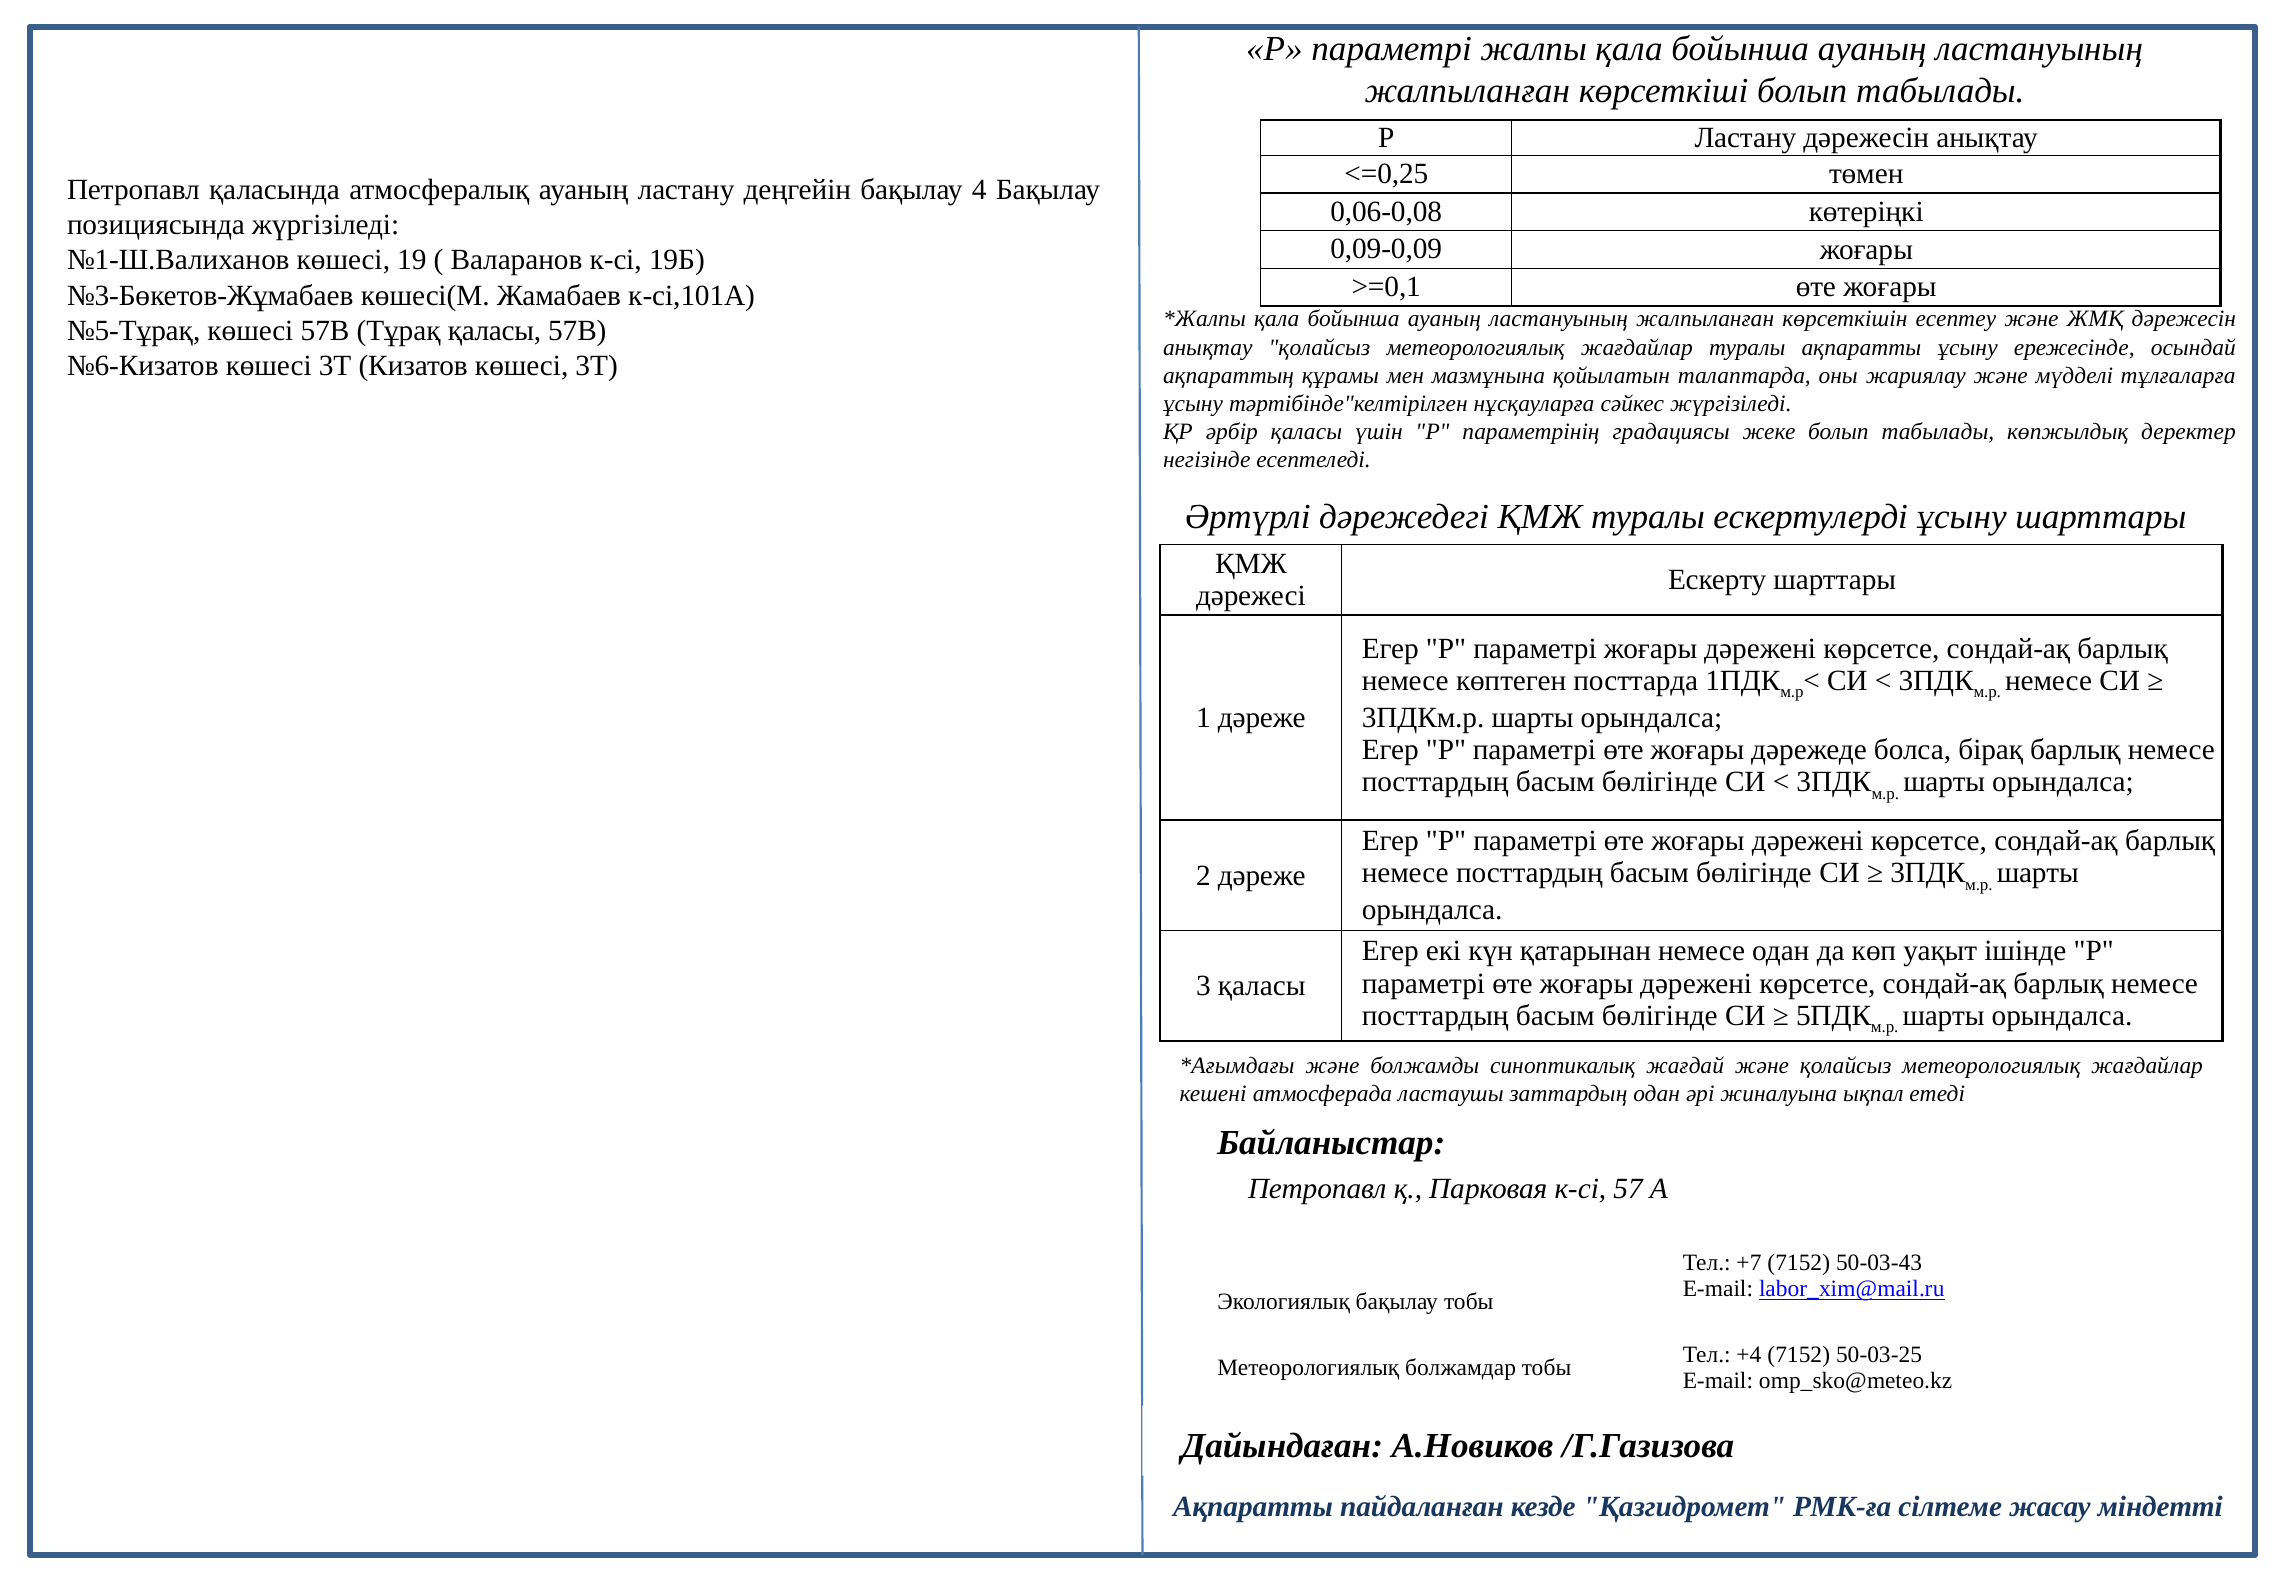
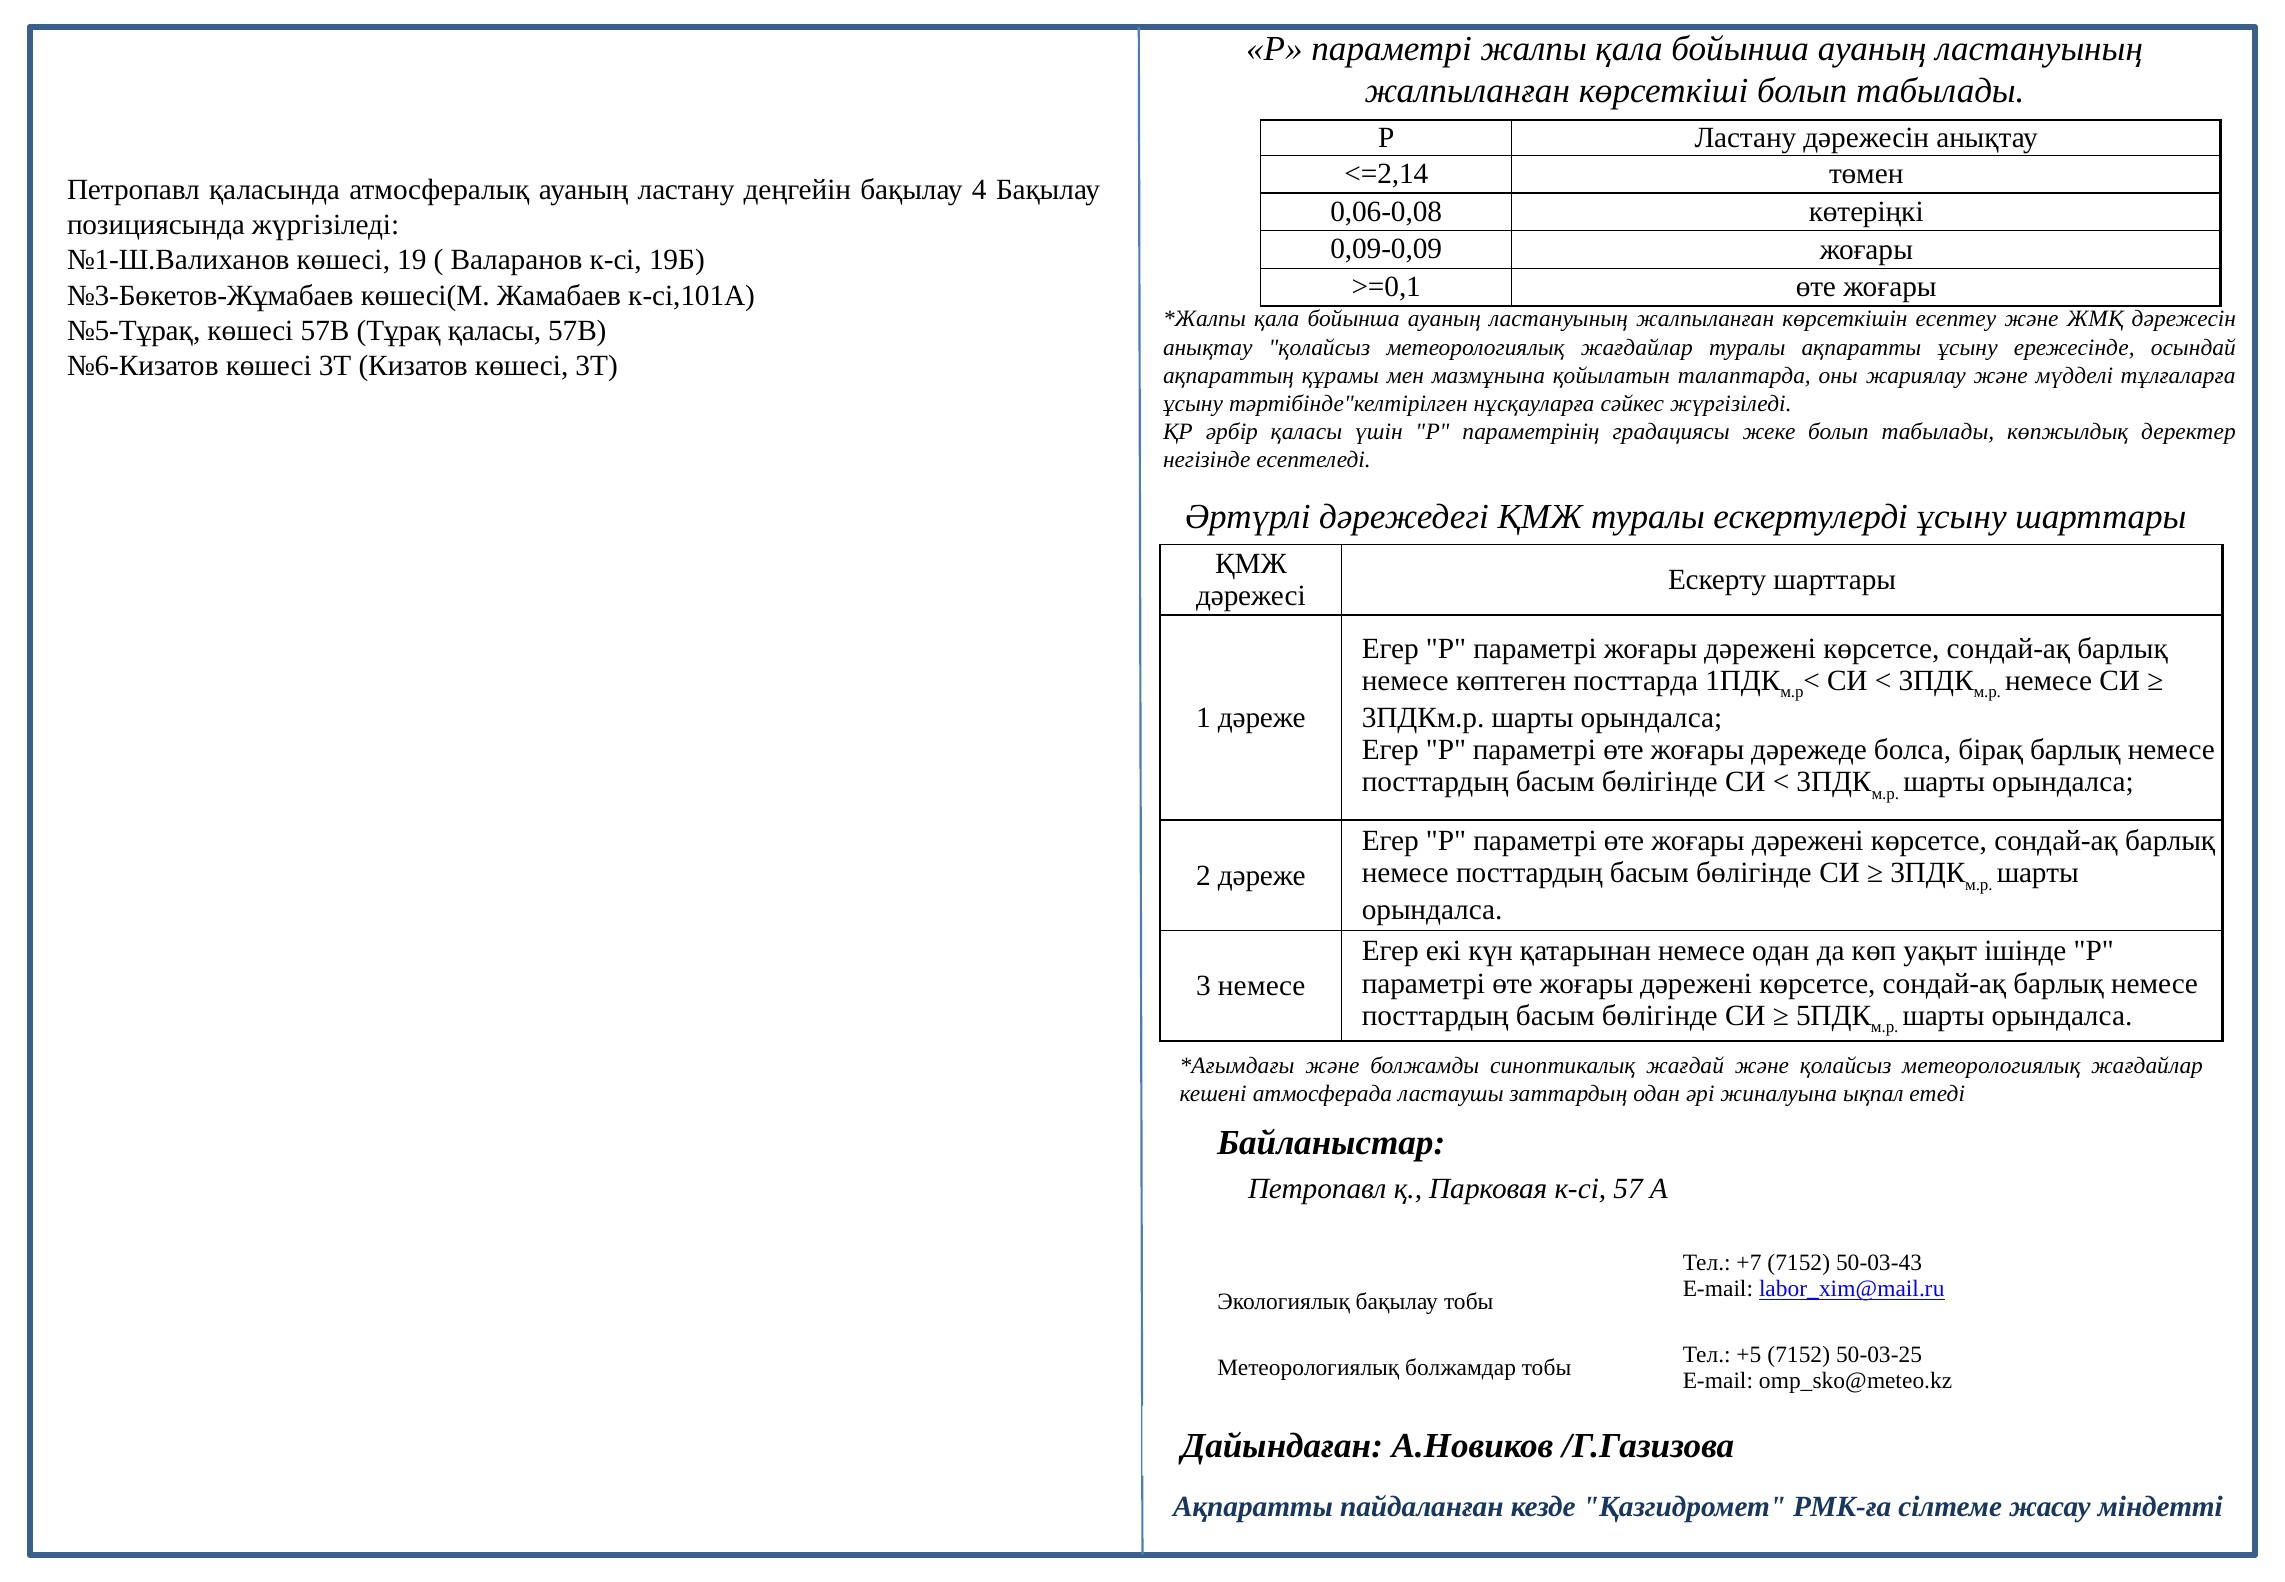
<=0,25: <=0,25 -> <=2,14
3 қаласы: қаласы -> немесе
+4: +4 -> +5
